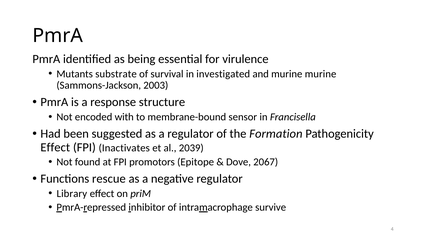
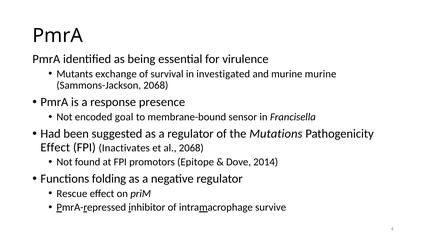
substrate: substrate -> exchange
Sammons-Jackson 2003: 2003 -> 2068
structure: structure -> presence
with: with -> goal
Formation: Formation -> Mutations
al 2039: 2039 -> 2068
2067: 2067 -> 2014
rescue: rescue -> folding
Library: Library -> Rescue
